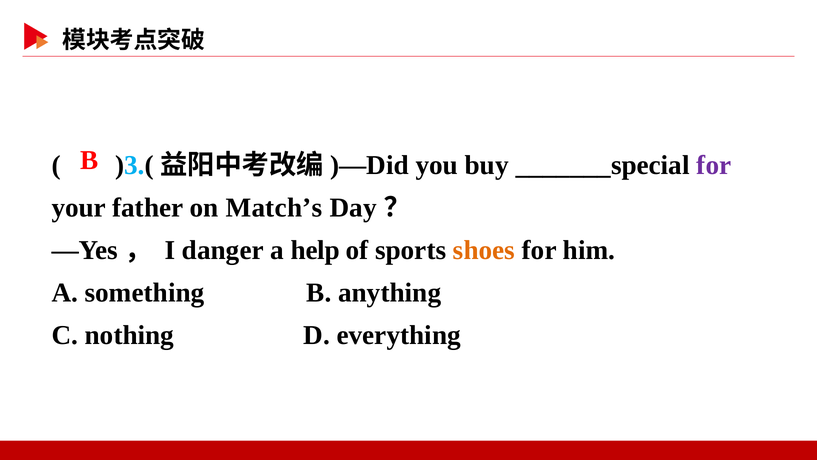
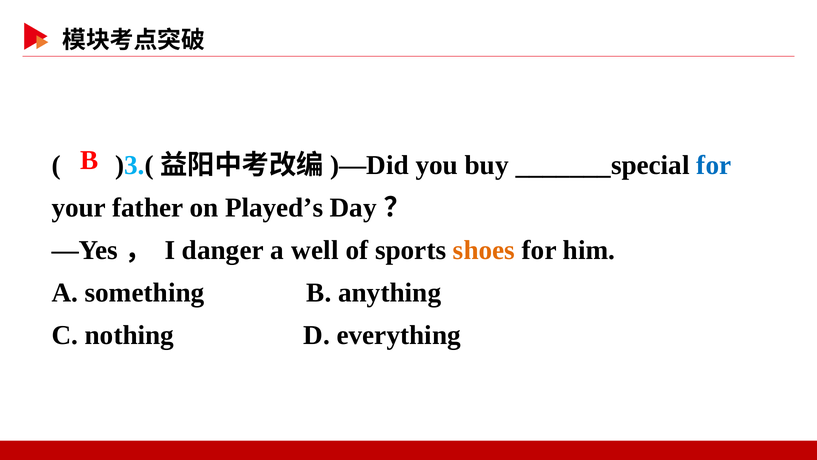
for at (714, 165) colour: purple -> blue
Match’s: Match’s -> Played’s
help: help -> well
